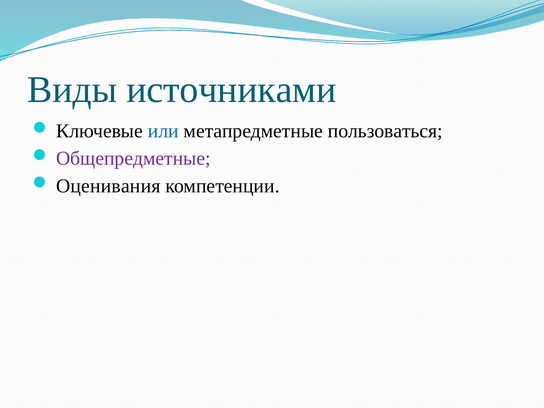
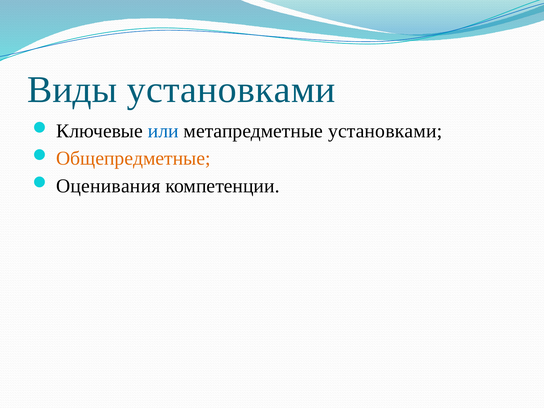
Виды источниками: источниками -> установками
метапредметные пользоваться: пользоваться -> установками
Общепредметные colour: purple -> orange
